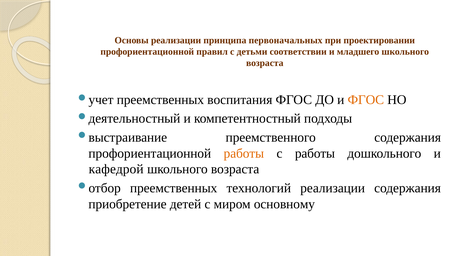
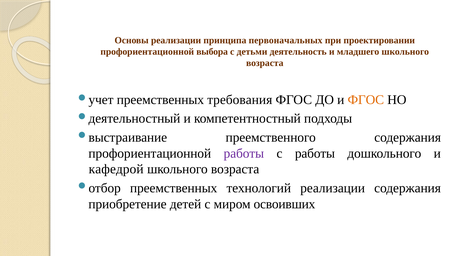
правил: правил -> выбора
соответствии: соответствии -> деятельность
воспитания: воспитания -> требования
работы at (244, 153) colour: orange -> purple
основному: основному -> освоивших
